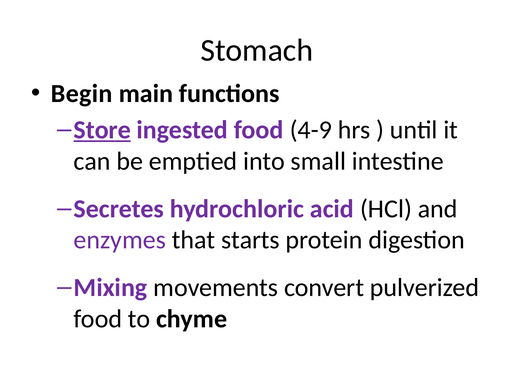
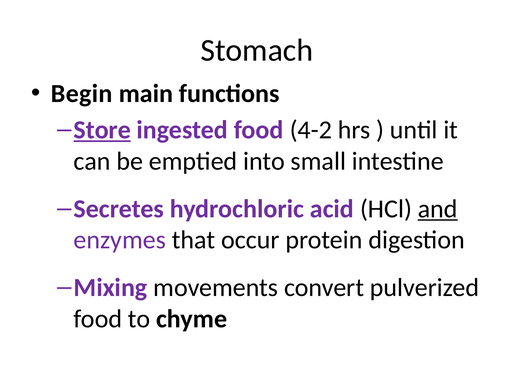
4-9: 4-9 -> 4-2
and underline: none -> present
starts: starts -> occur
